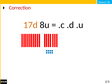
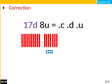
17d colour: orange -> purple
